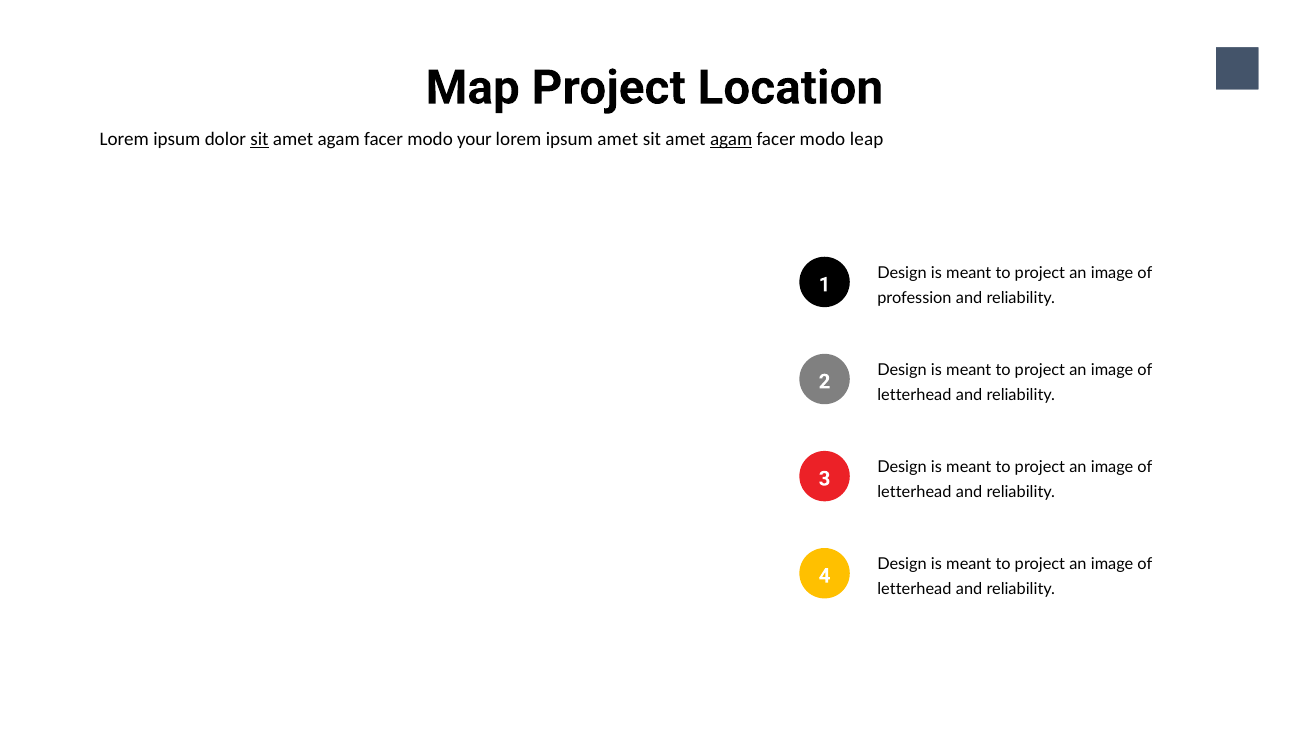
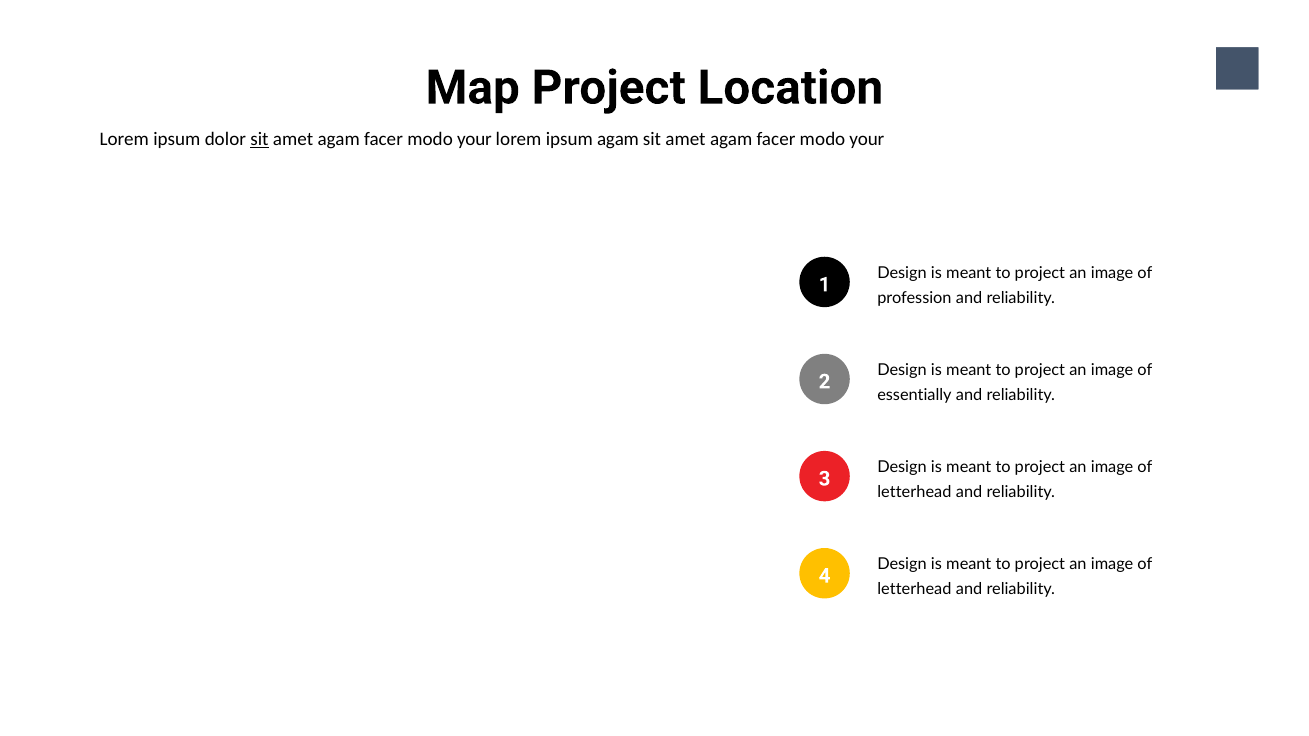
ipsum amet: amet -> agam
agam at (731, 139) underline: present -> none
leap at (867, 139): leap -> your
letterhead at (914, 395): letterhead -> essentially
